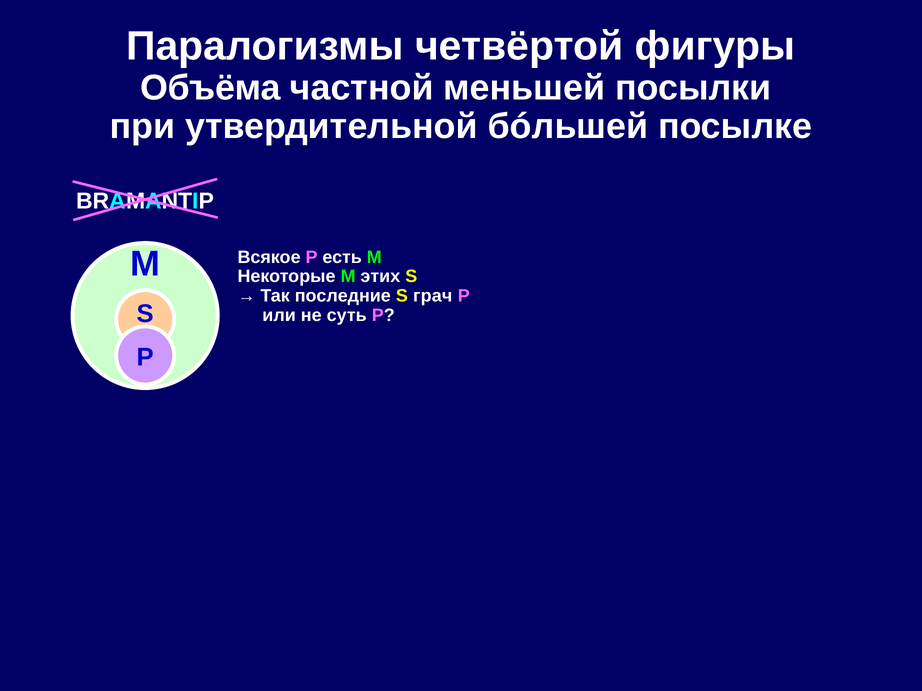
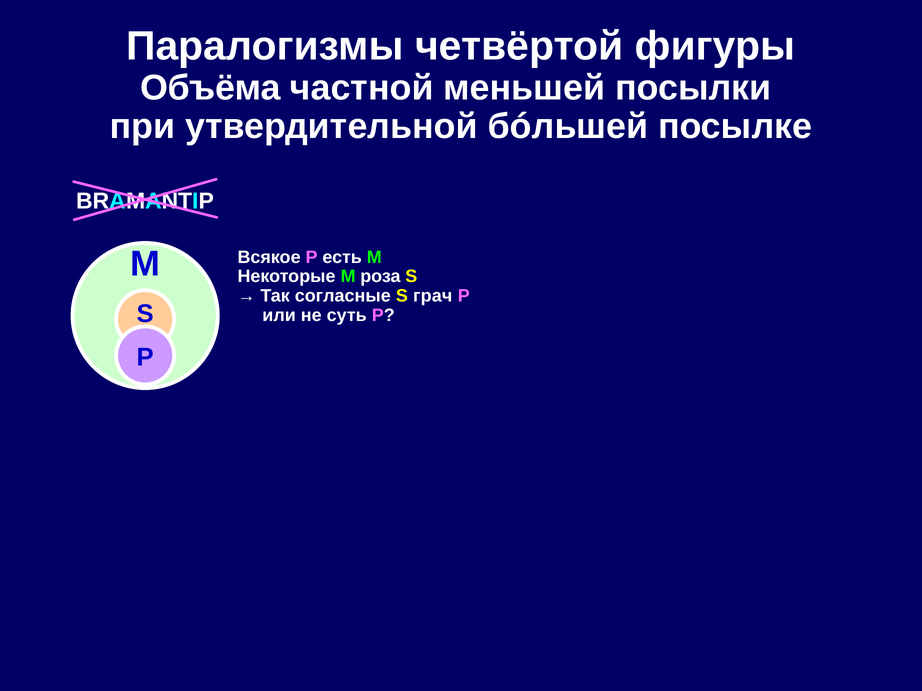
этих: этих -> роза
последние: последние -> согласные
